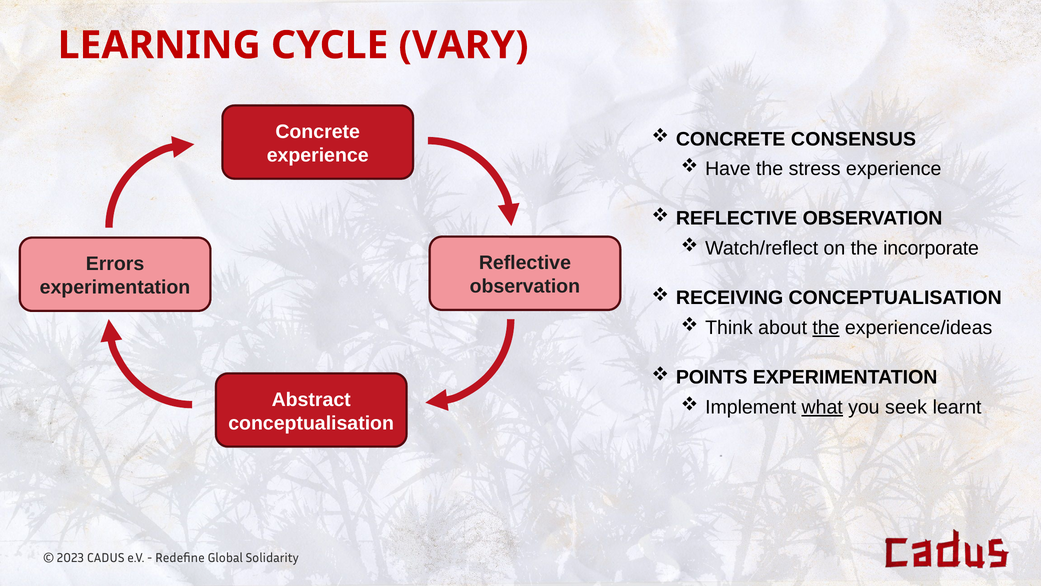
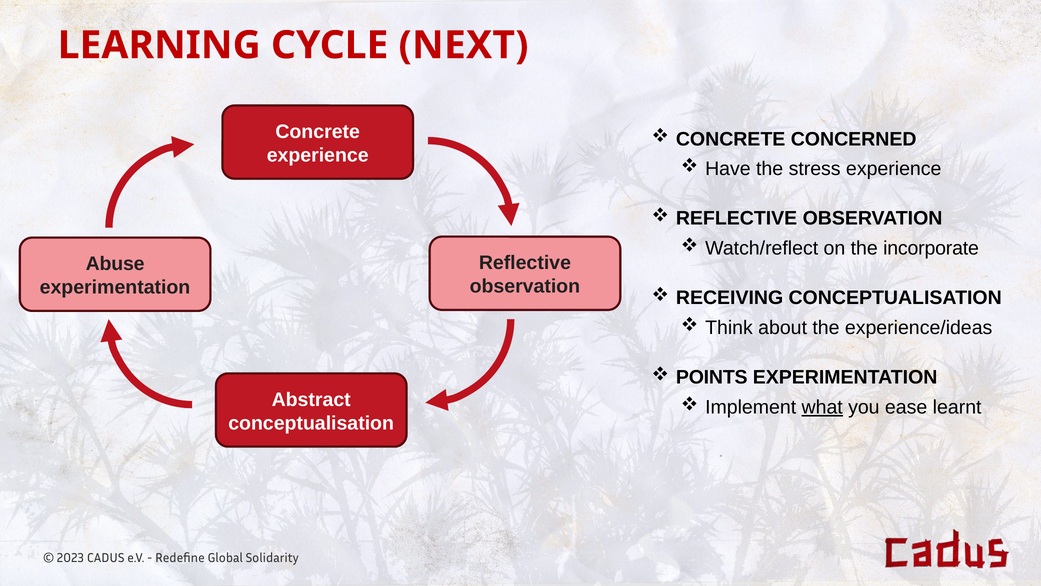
VARY: VARY -> NEXT
CONSENSUS: CONSENSUS -> CONCERNED
Errors: Errors -> Abuse
the at (826, 328) underline: present -> none
seek: seek -> ease
